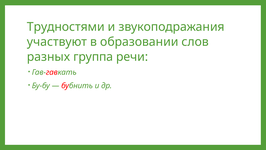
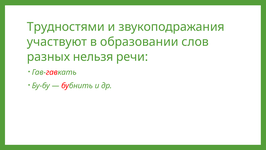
группа: группа -> нельзя
